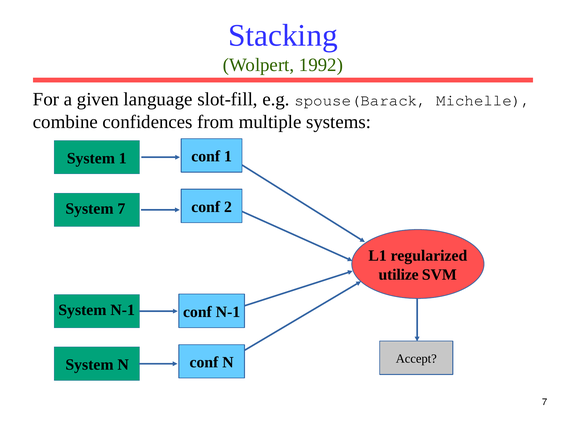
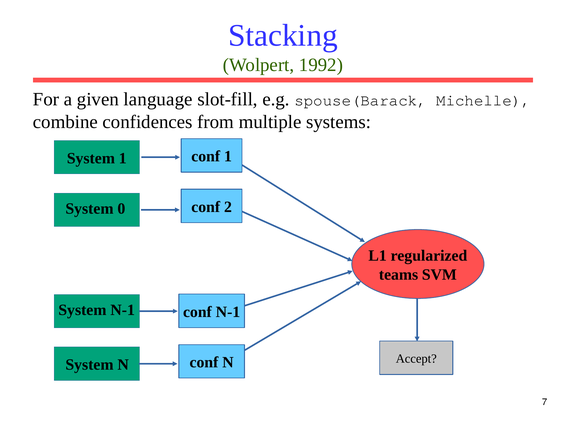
System 7: 7 -> 0
utilize: utilize -> teams
